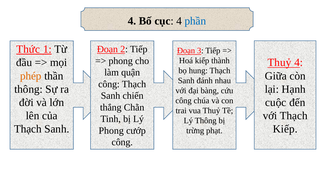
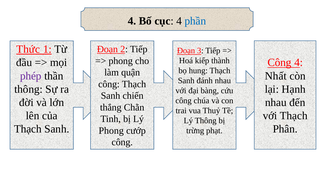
Thuỷ at (279, 62): Thuỷ -> Công
phép colour: orange -> purple
Giữa: Giữa -> Nhất
cuộc at (276, 102): cuộc -> nhau
Kiếp at (285, 129): Kiếp -> Phân
